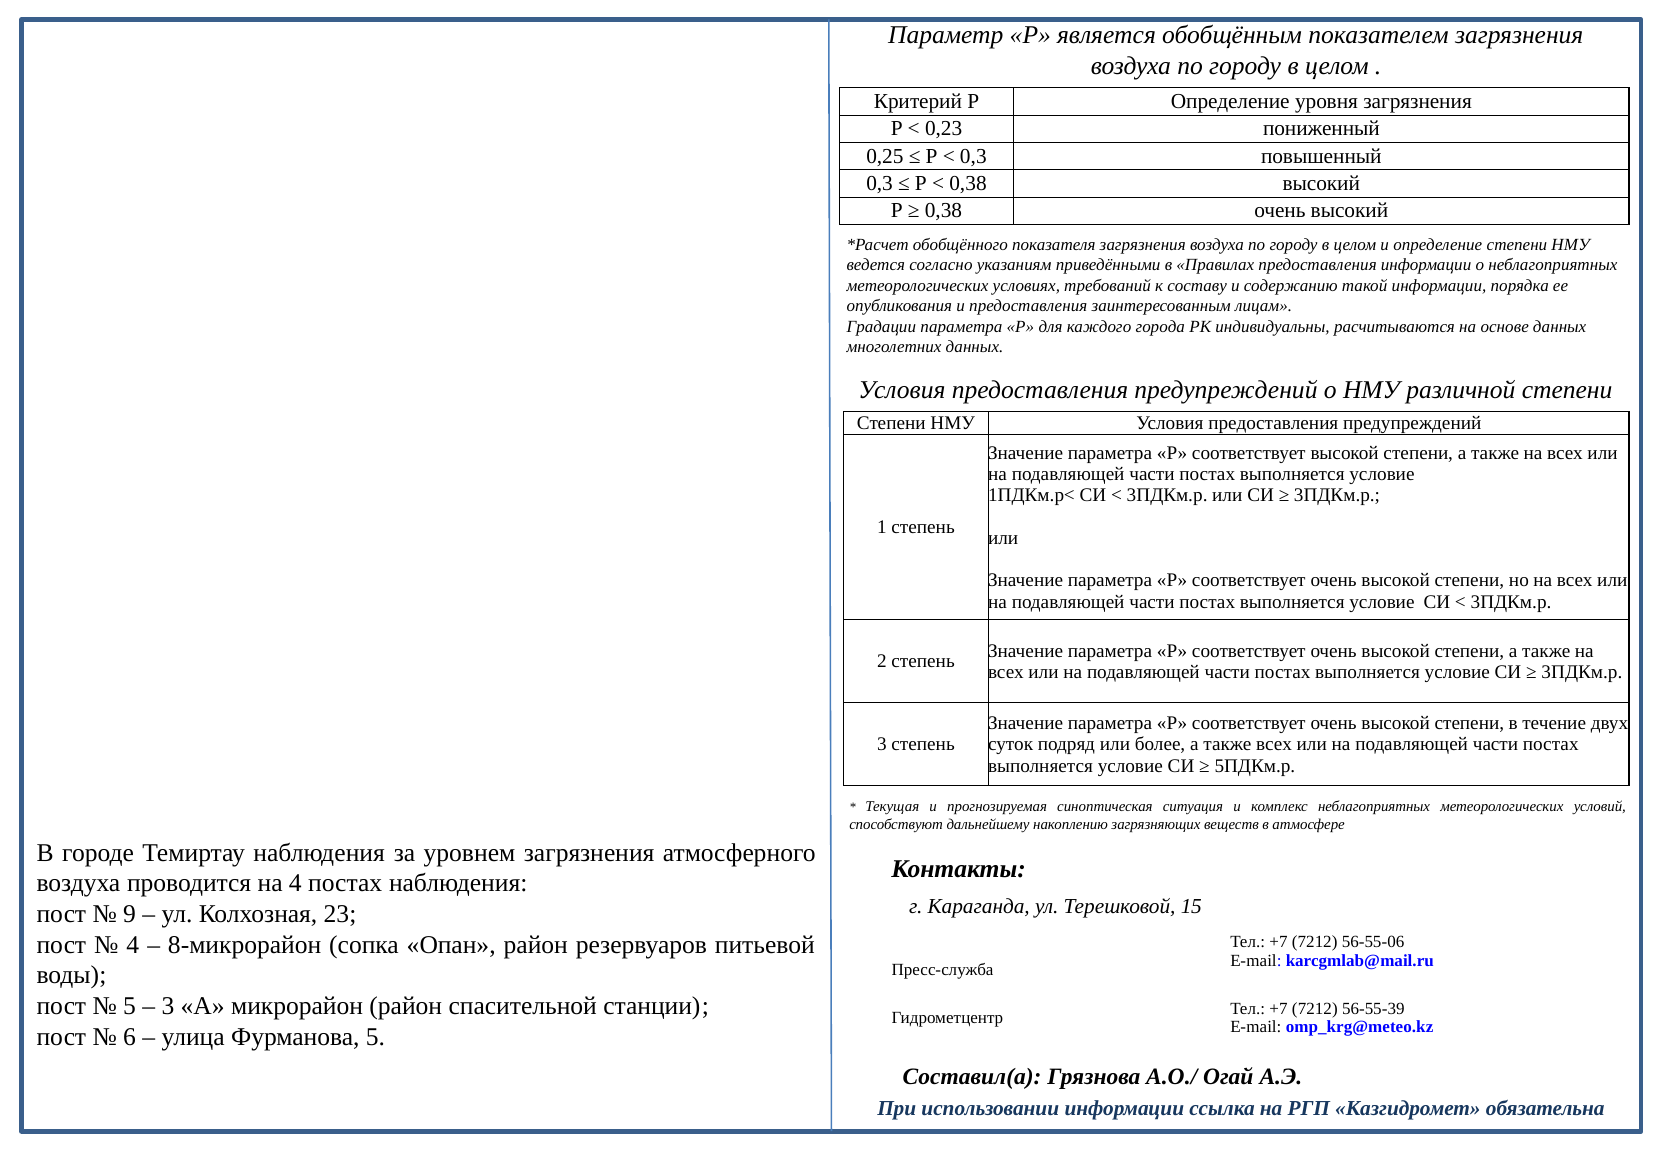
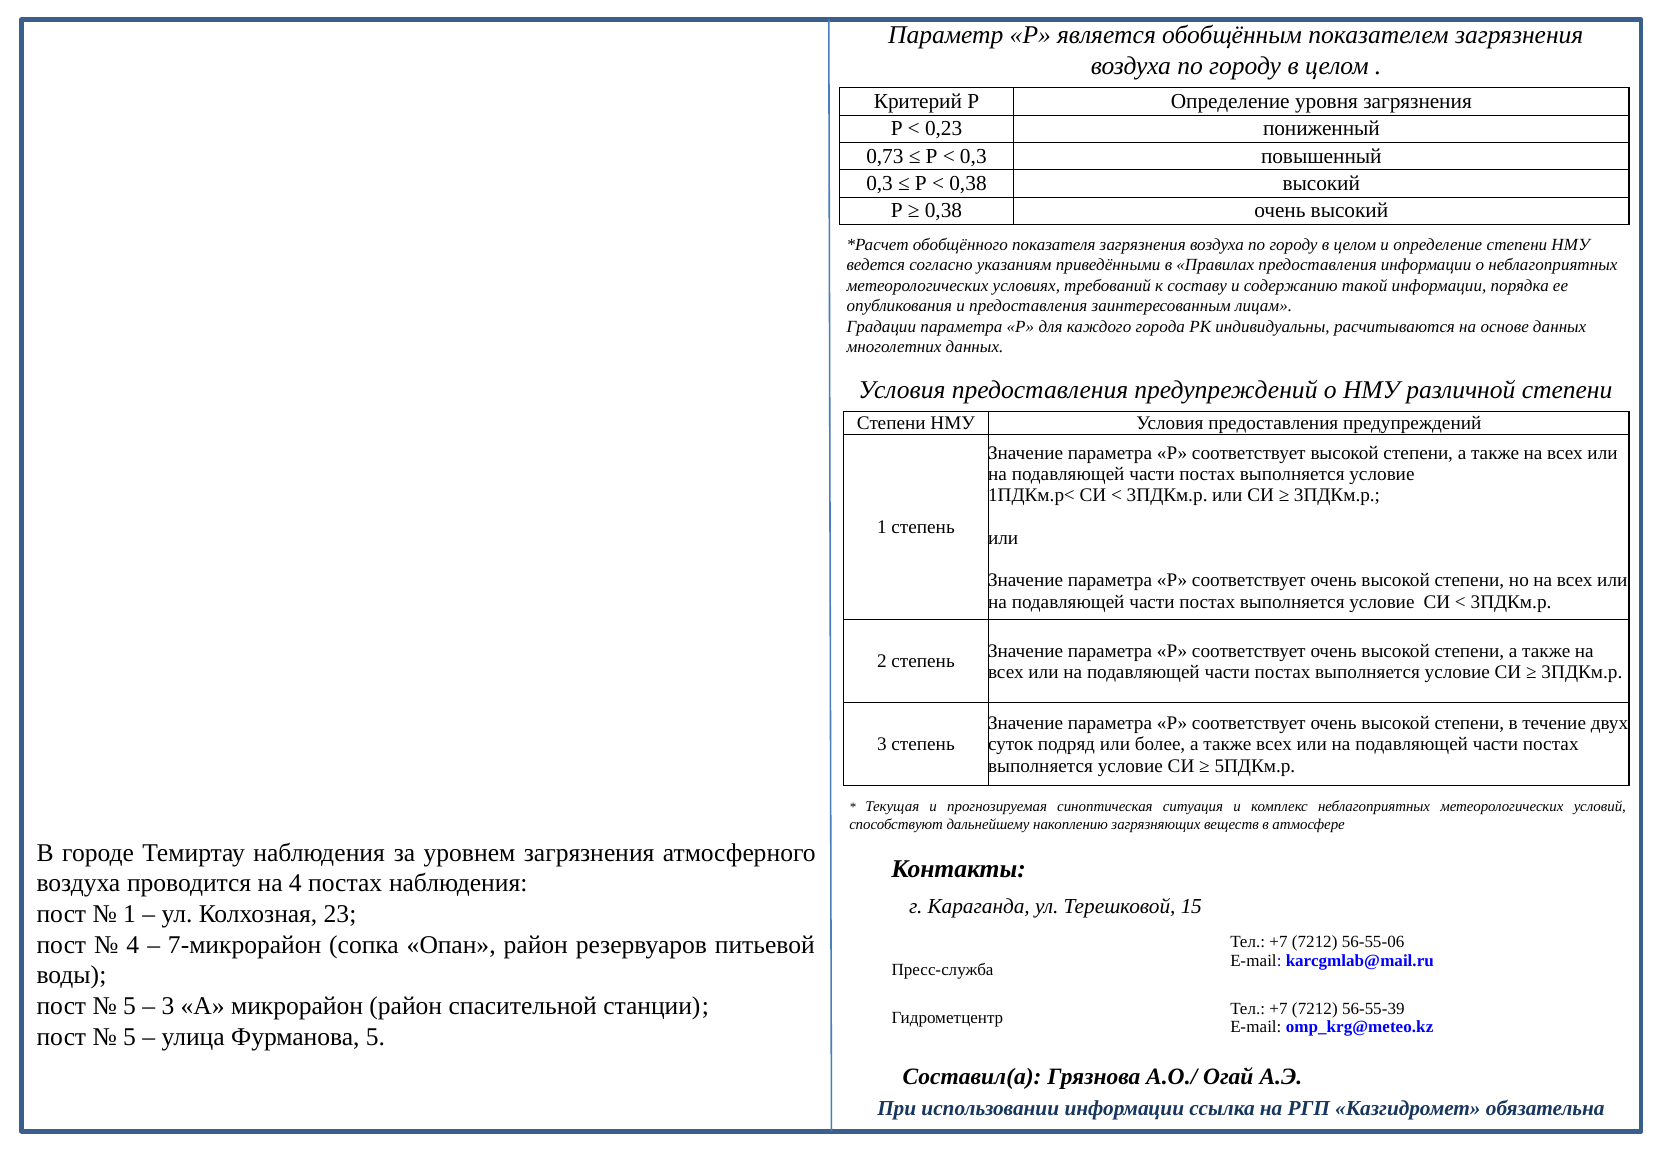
0,25: 0,25 -> 0,73
9 at (130, 914): 9 -> 1
8-микрорайон: 8-микрорайон -> 7-микрорайон
6 at (130, 1037): 6 -> 5
